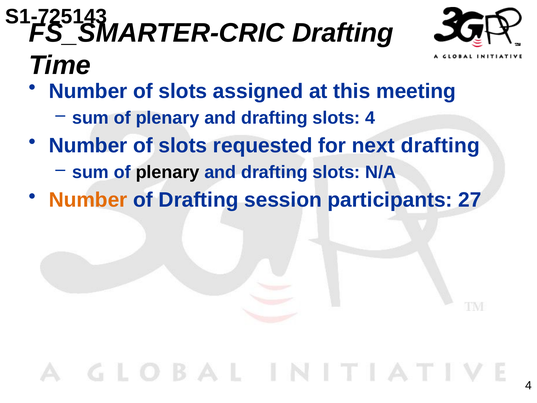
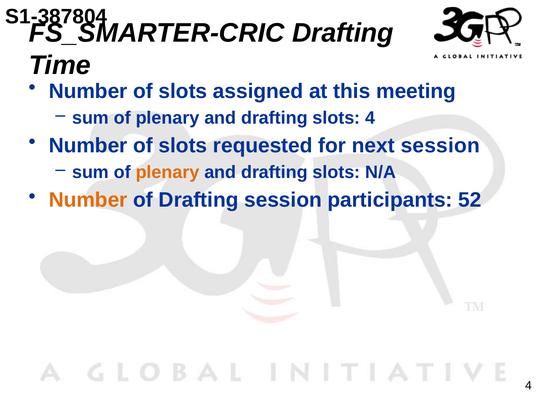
S1-725143: S1-725143 -> S1-387804
next drafting: drafting -> session
plenary at (168, 172) colour: black -> orange
27: 27 -> 52
